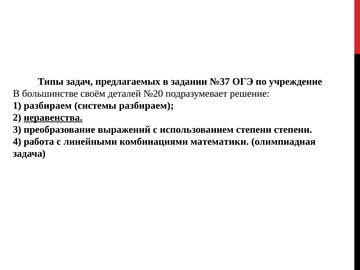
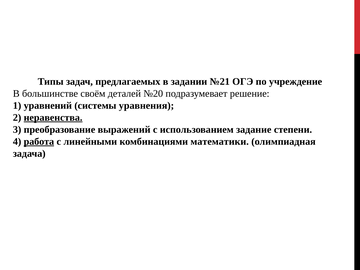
№37: №37 -> №21
1 разбираем: разбираем -> уравнений
системы разбираем: разбираем -> уравнения
использованием степени: степени -> задание
работа underline: none -> present
